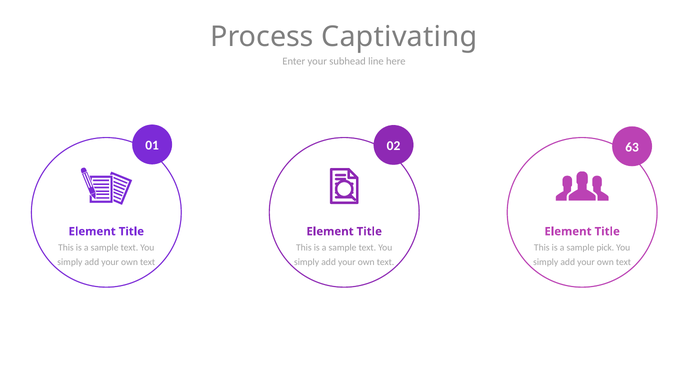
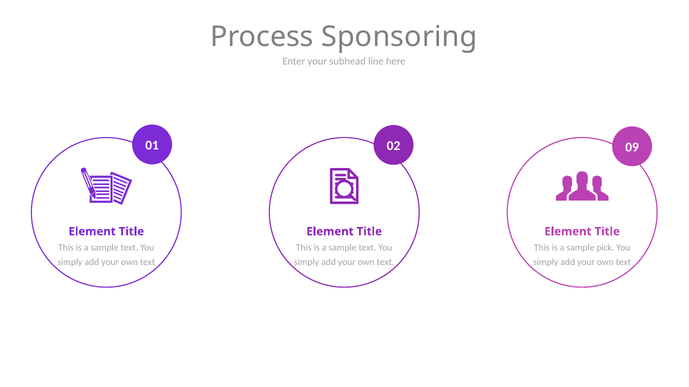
Captivating: Captivating -> Sponsoring
63: 63 -> 09
